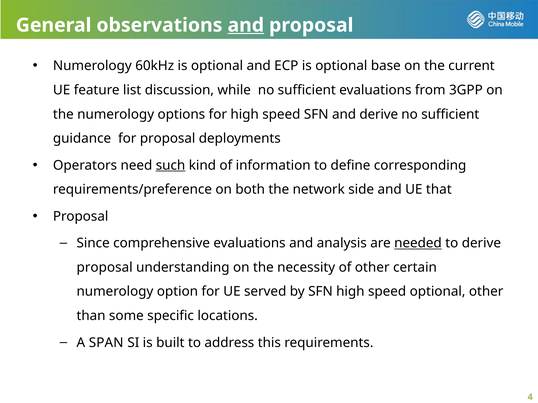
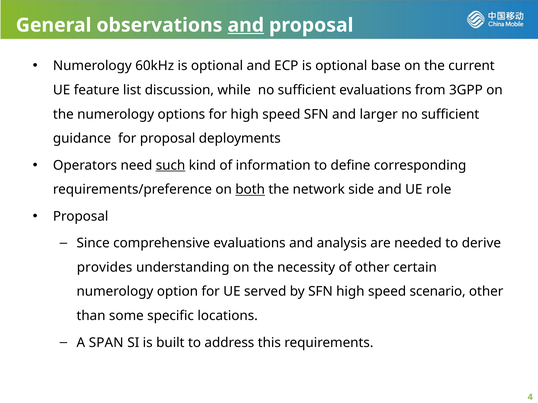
and derive: derive -> larger
both underline: none -> present
that: that -> role
needed underline: present -> none
proposal at (105, 268): proposal -> provides
speed optional: optional -> scenario
